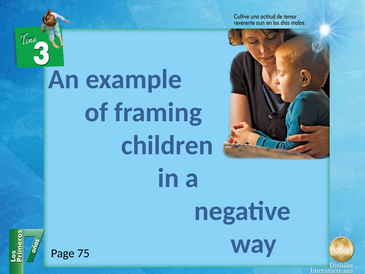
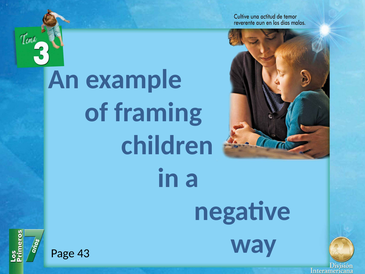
75: 75 -> 43
